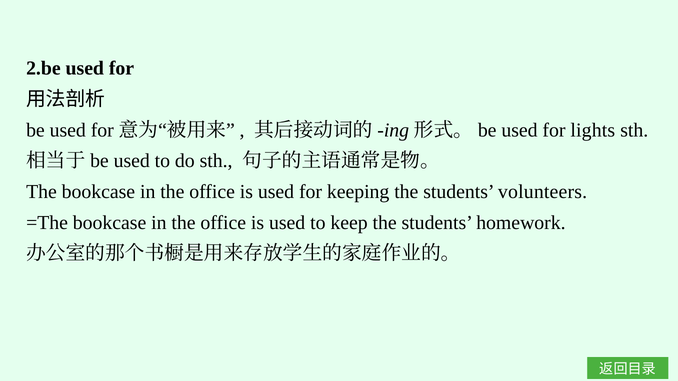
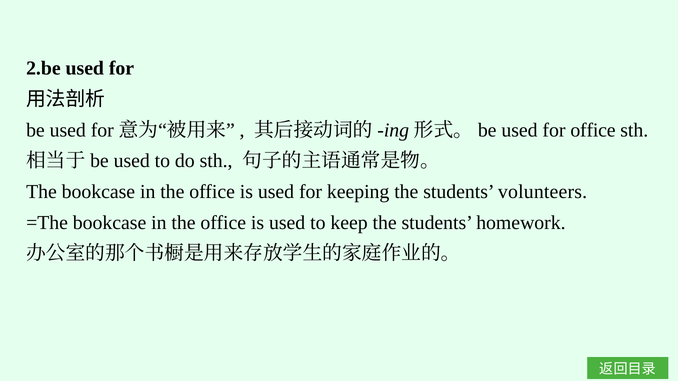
for lights: lights -> office
